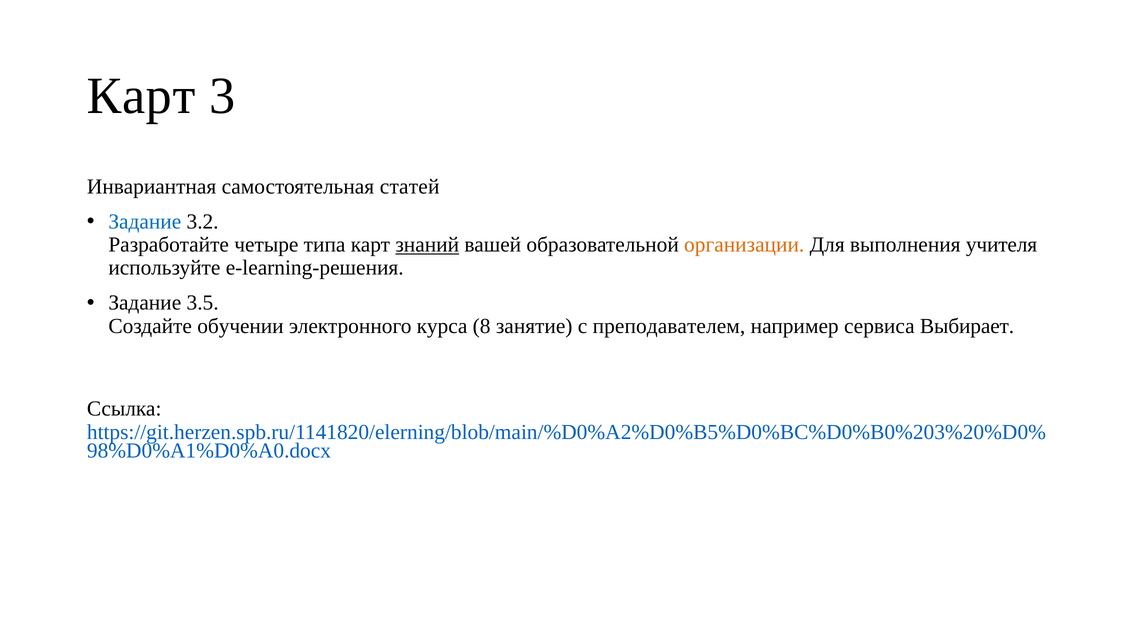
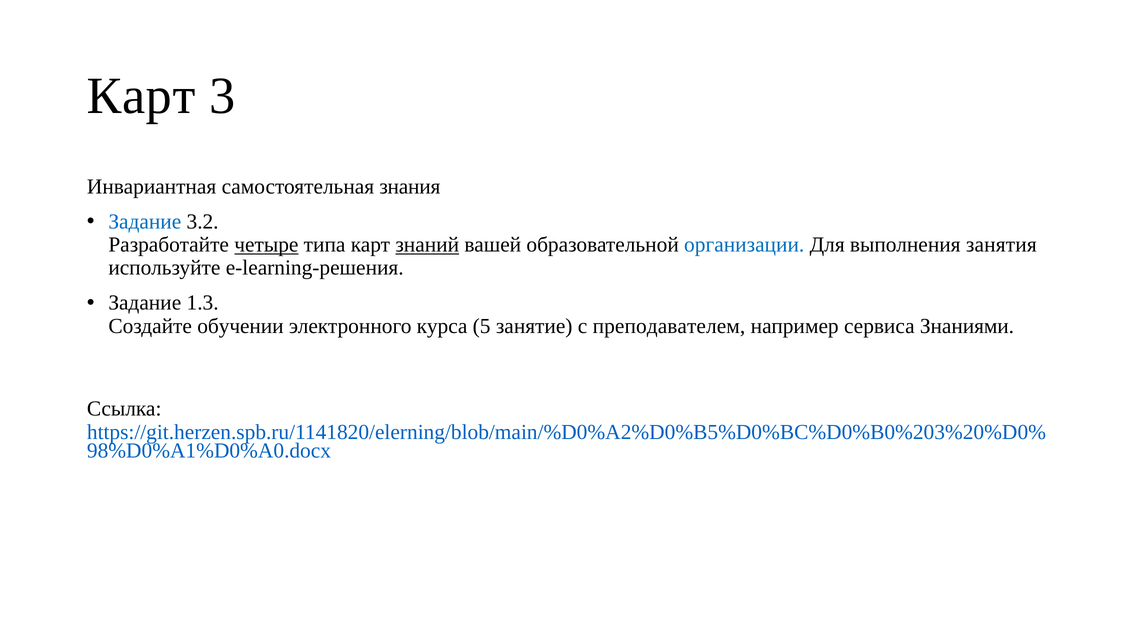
статей: статей -> знания
четыре underline: none -> present
организации colour: orange -> blue
учителя: учителя -> занятия
3.5: 3.5 -> 1.3
8: 8 -> 5
Выбирает: Выбирает -> Знаниями
